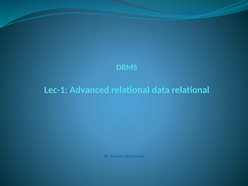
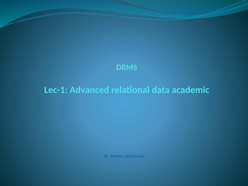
data relational: relational -> academic
